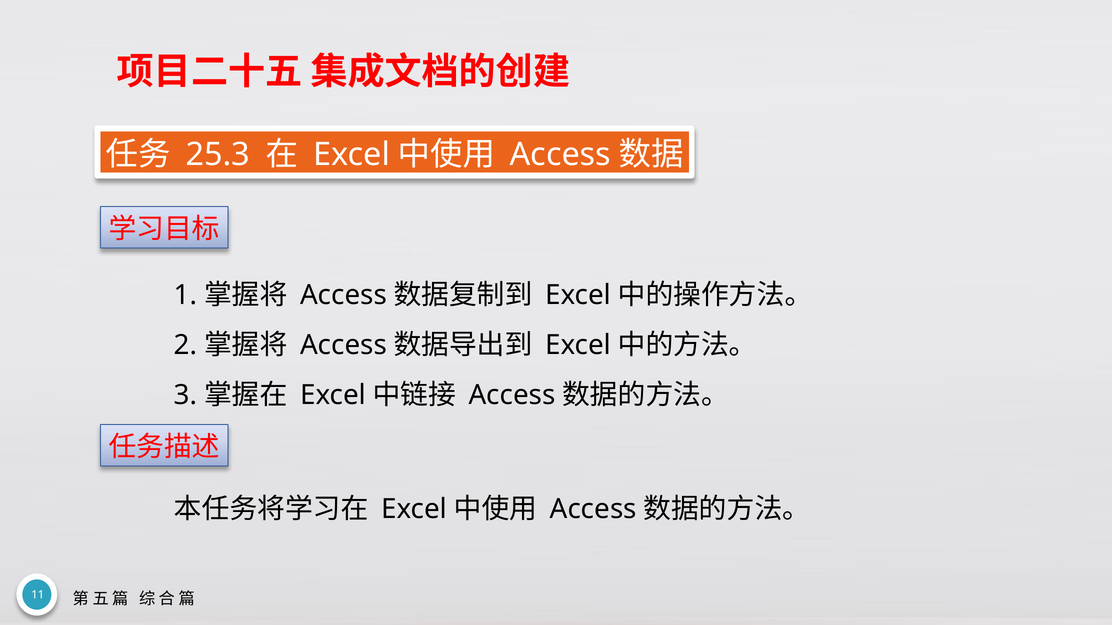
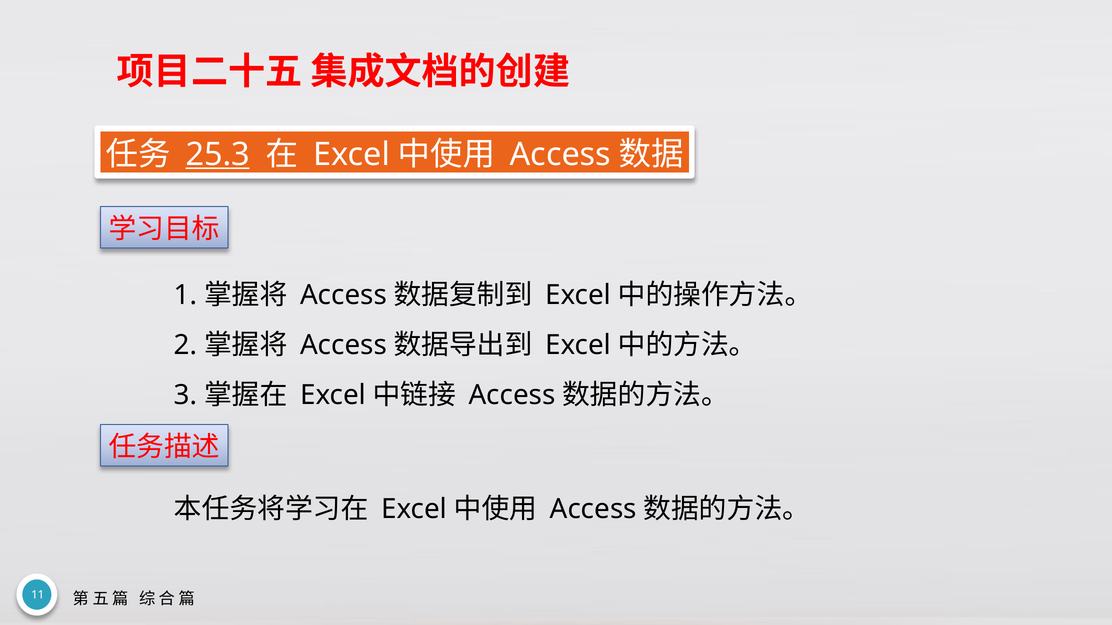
25.3 underline: none -> present
